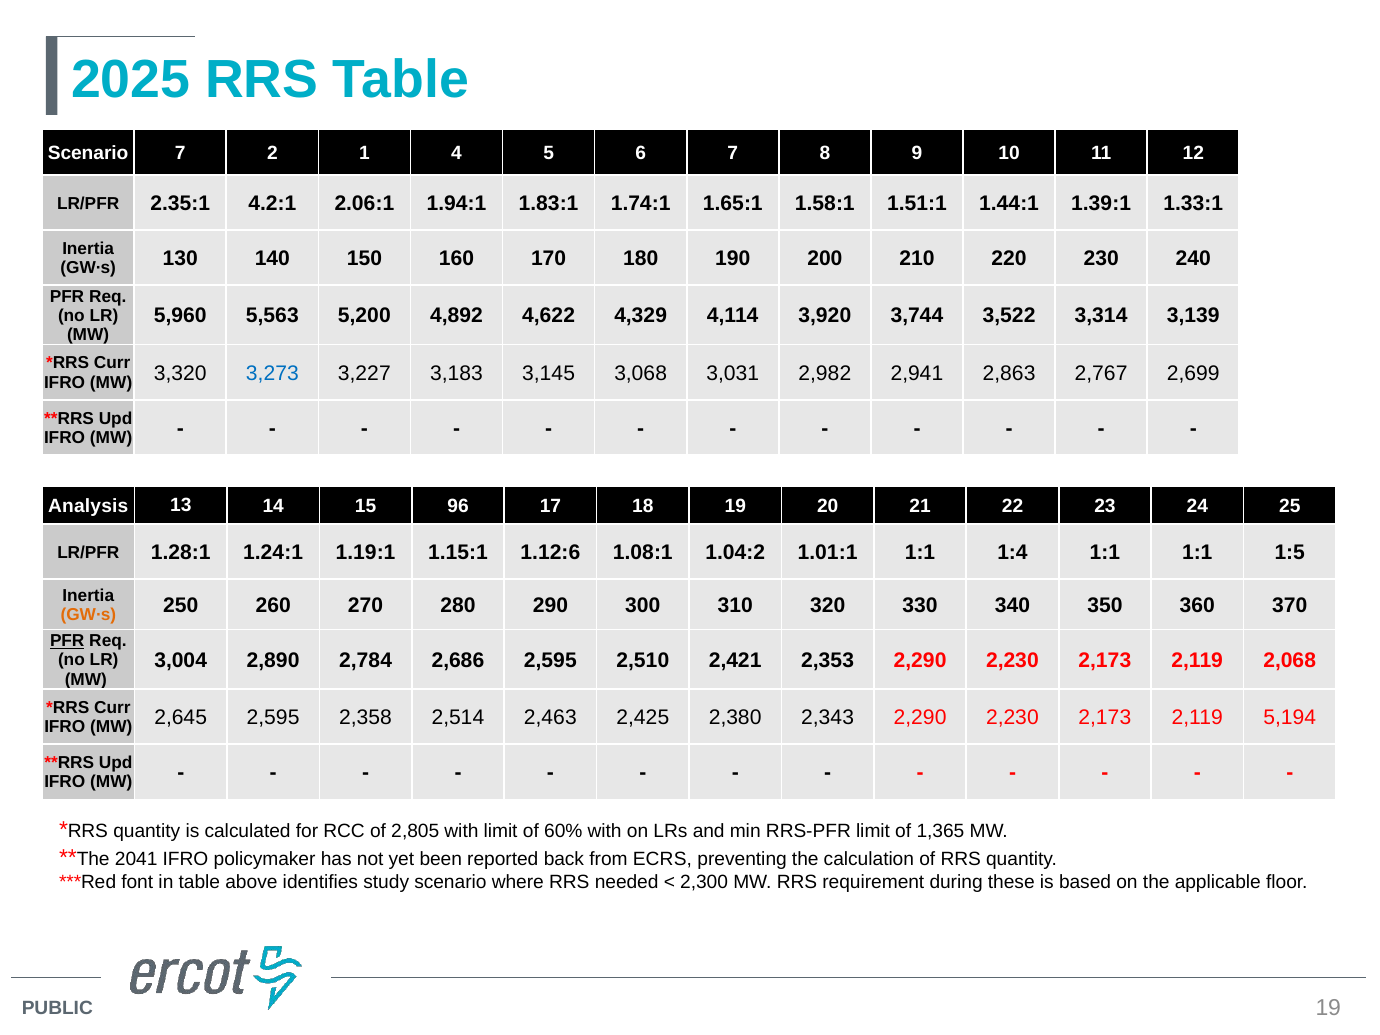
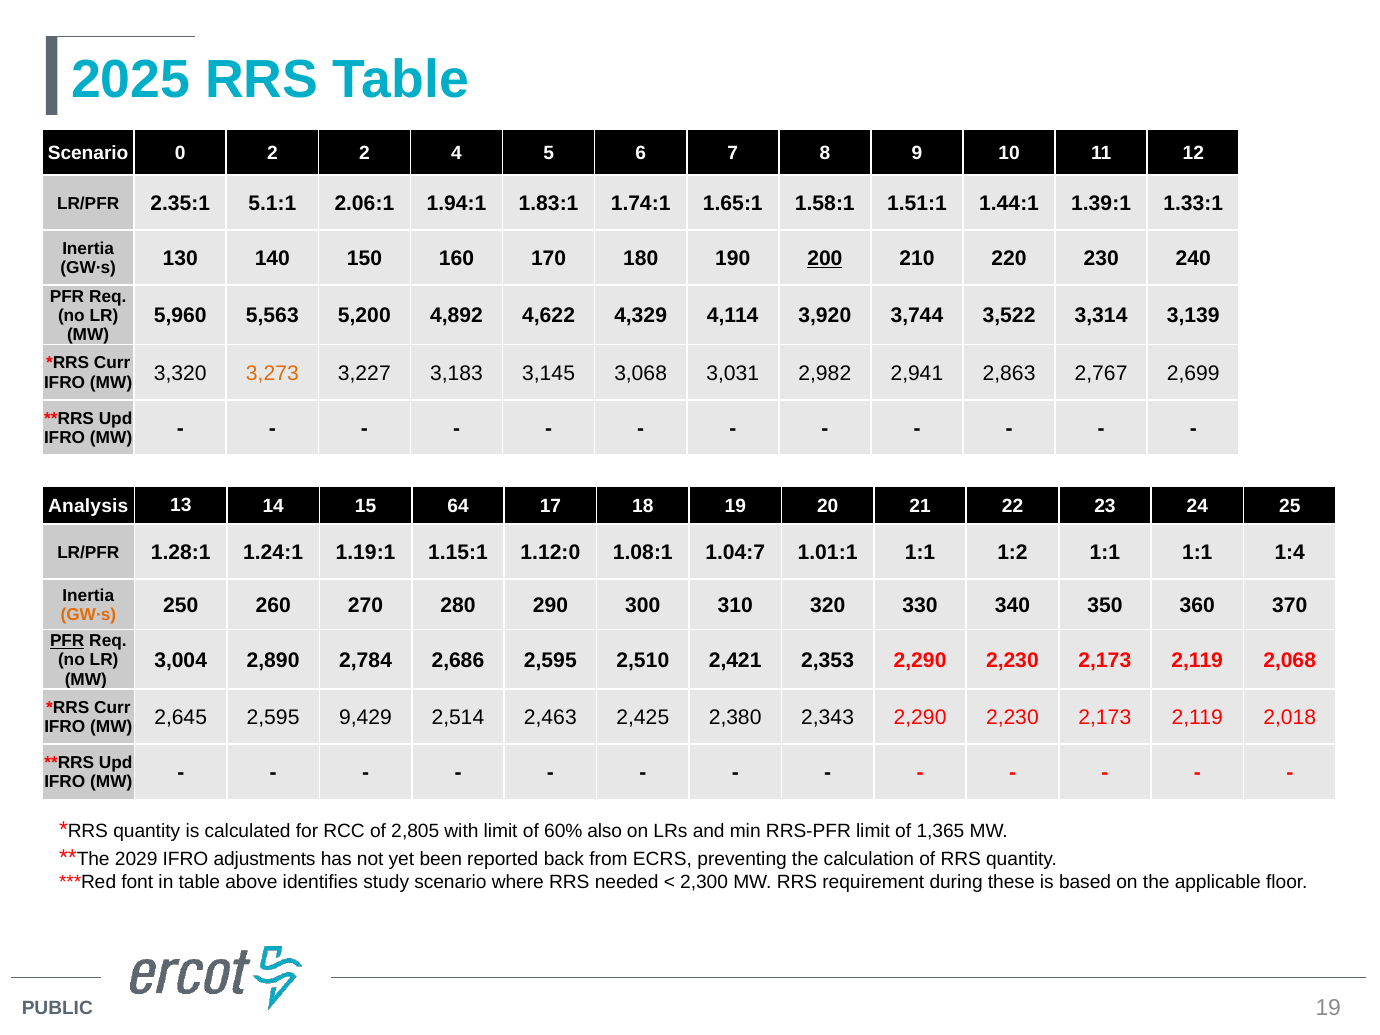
Scenario 7: 7 -> 0
2 1: 1 -> 2
4.2:1: 4.2:1 -> 5.1:1
200 underline: none -> present
3,273 colour: blue -> orange
96: 96 -> 64
1.12:6: 1.12:6 -> 1.12:0
1.04:2: 1.04:2 -> 1.04:7
1:4: 1:4 -> 1:2
1:5: 1:5 -> 1:4
2,358: 2,358 -> 9,429
5,194: 5,194 -> 2,018
60% with: with -> also
2041: 2041 -> 2029
policymaker: policymaker -> adjustments
